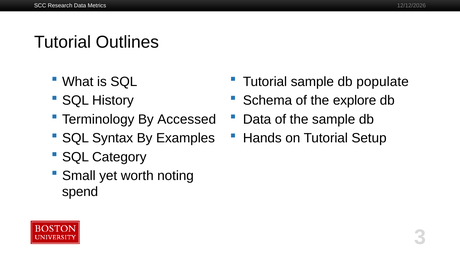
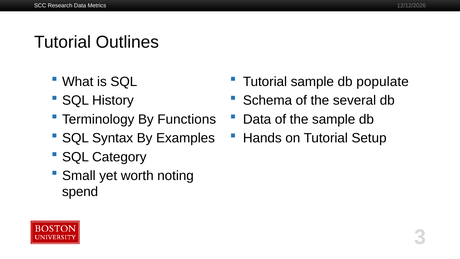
explore: explore -> several
Accessed: Accessed -> Functions
